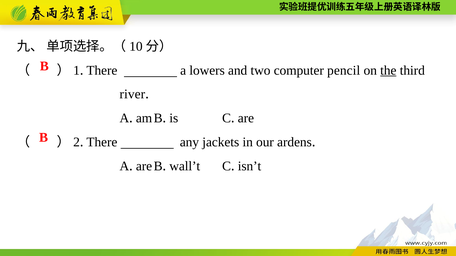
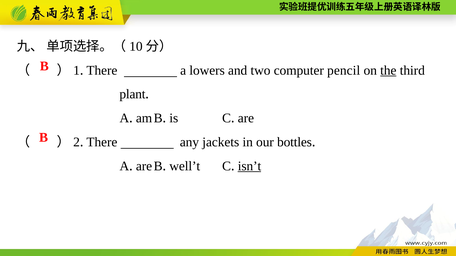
river: river -> plant
ardens: ardens -> bottles
wall’t: wall’t -> well’t
isn’t underline: none -> present
